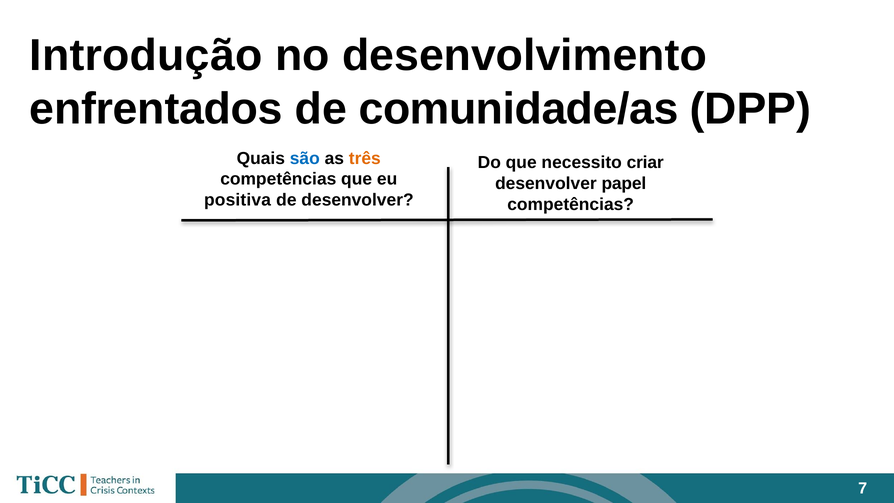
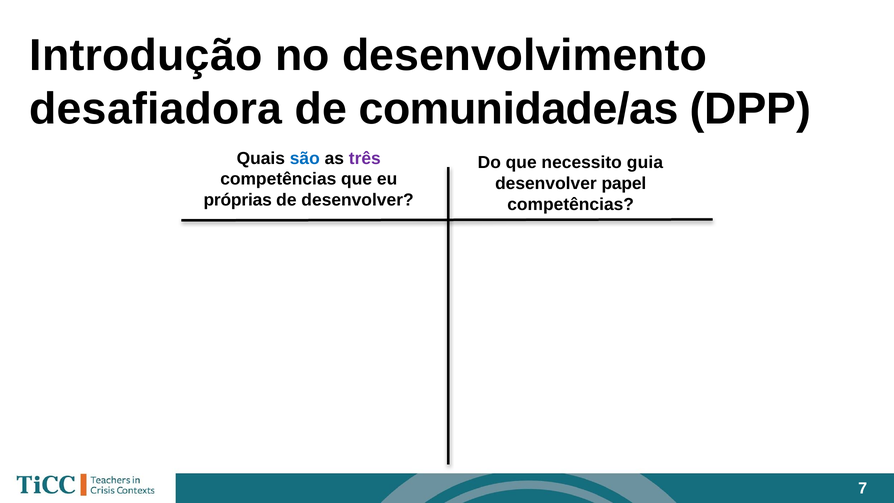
enfrentados: enfrentados -> desafiadora
três colour: orange -> purple
criar: criar -> guia
positiva: positiva -> próprias
